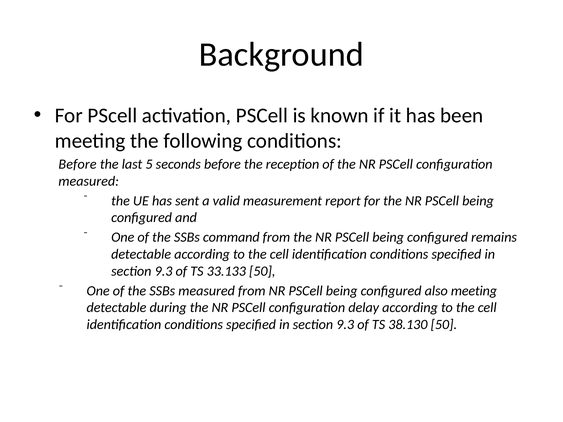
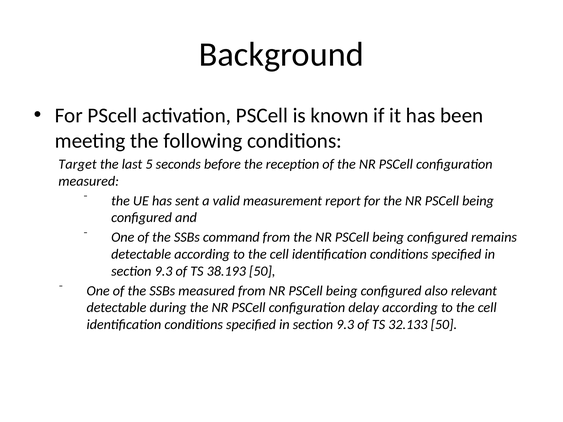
Before at (78, 164): Before -> Target
33.133: 33.133 -> 38.193
also meeting: meeting -> relevant
38.130: 38.130 -> 32.133
